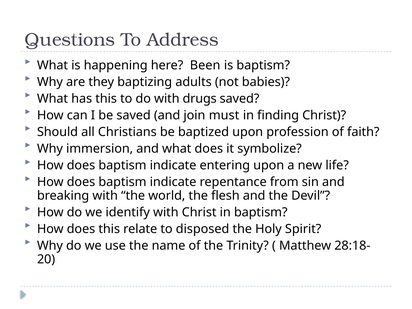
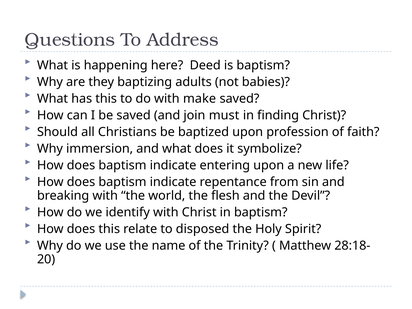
Been: Been -> Deed
drugs: drugs -> make
